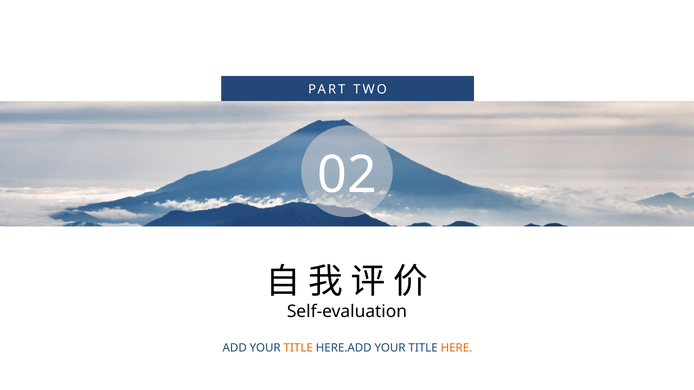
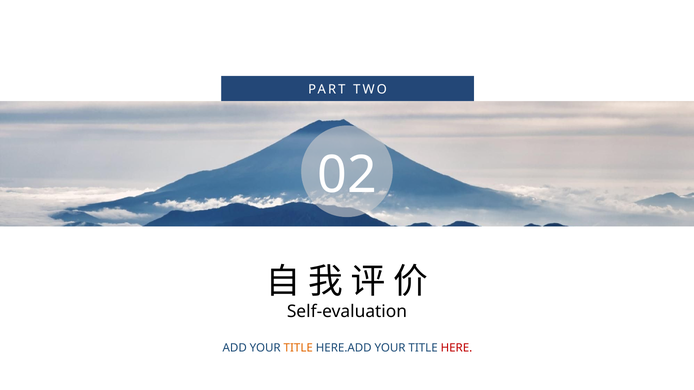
HERE colour: orange -> red
